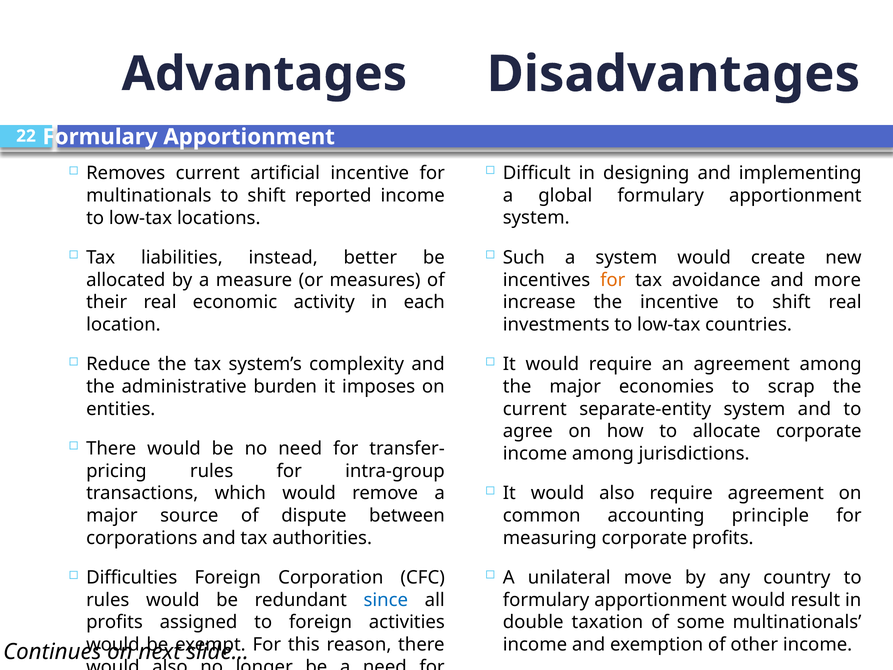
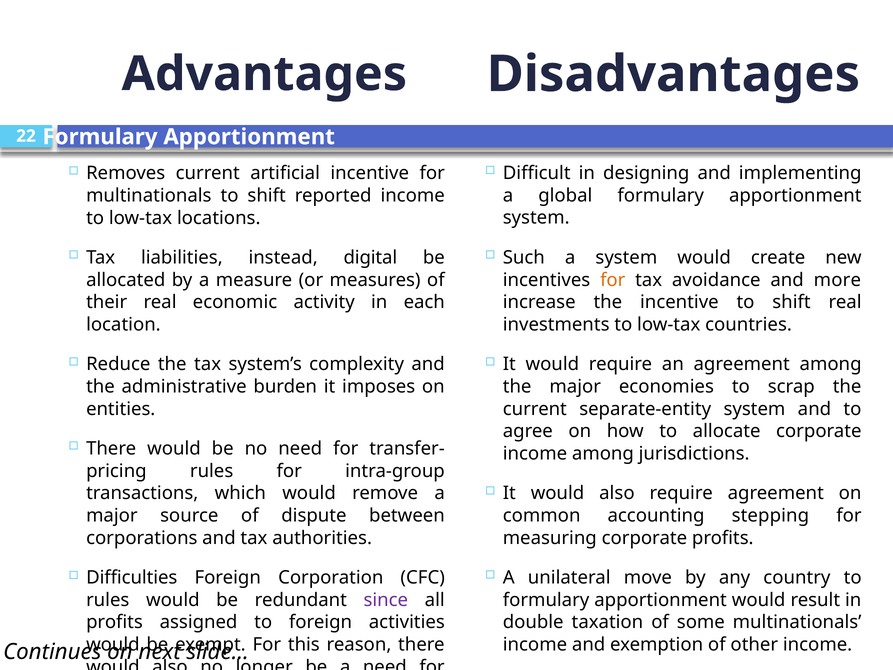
better: better -> digital
principle: principle -> stepping
since colour: blue -> purple
